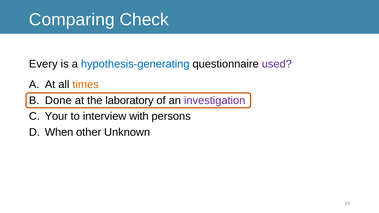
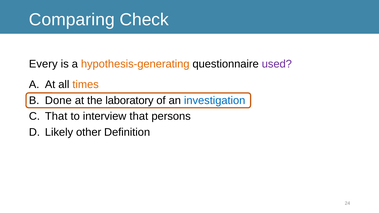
hypothesis-generating colour: blue -> orange
investigation colour: purple -> blue
Your at (56, 116): Your -> That
interview with: with -> that
When: When -> Likely
Unknown: Unknown -> Definition
